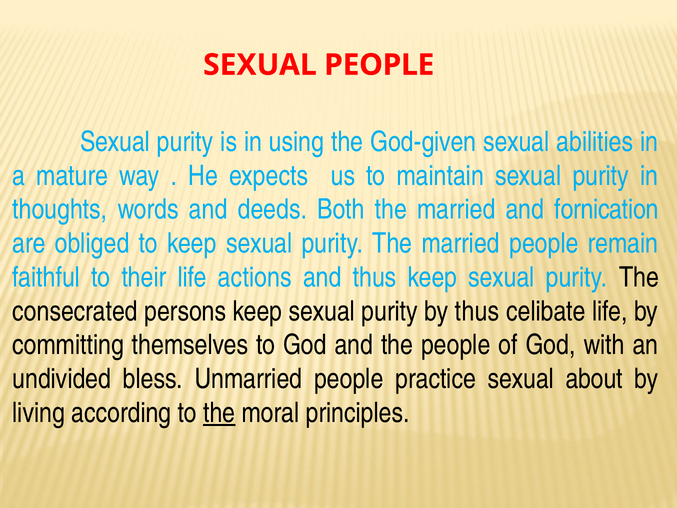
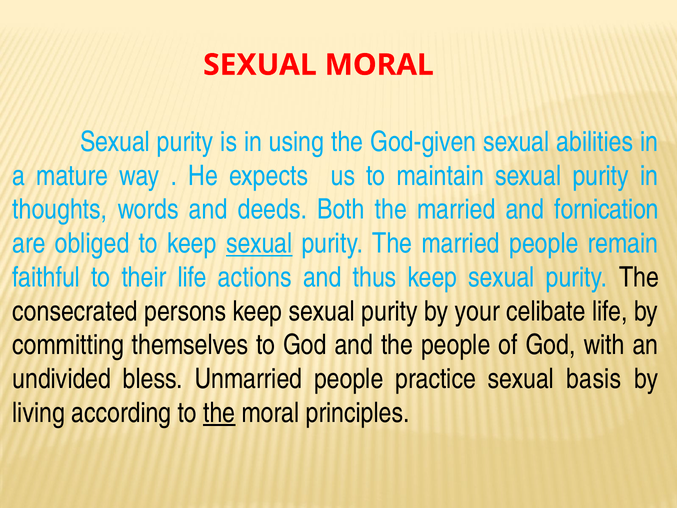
SEXUAL PEOPLE: PEOPLE -> MORAL
sexual at (259, 243) underline: none -> present
by thus: thus -> your
about: about -> basis
